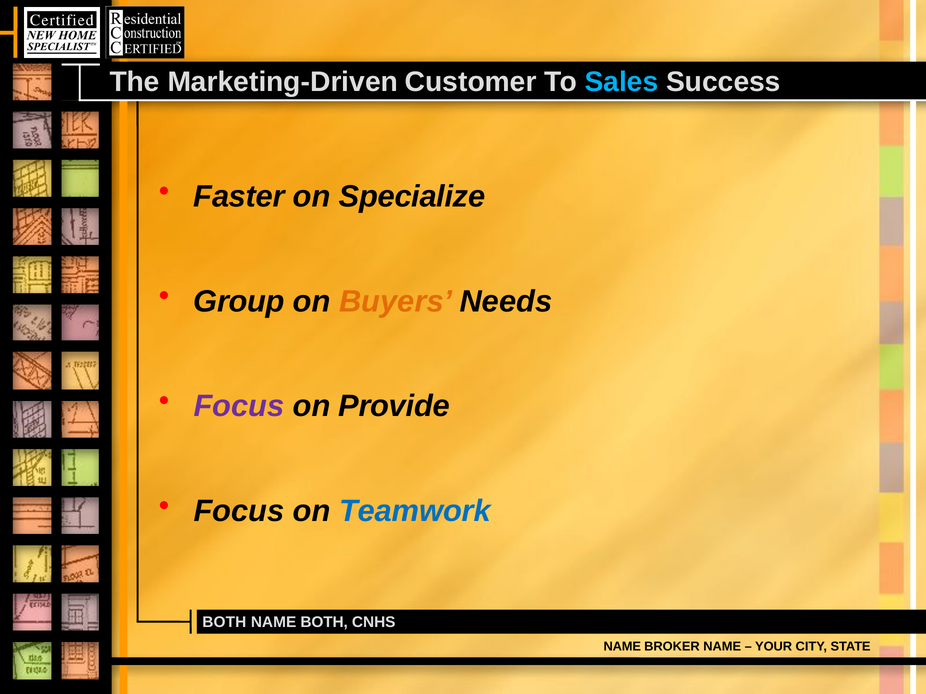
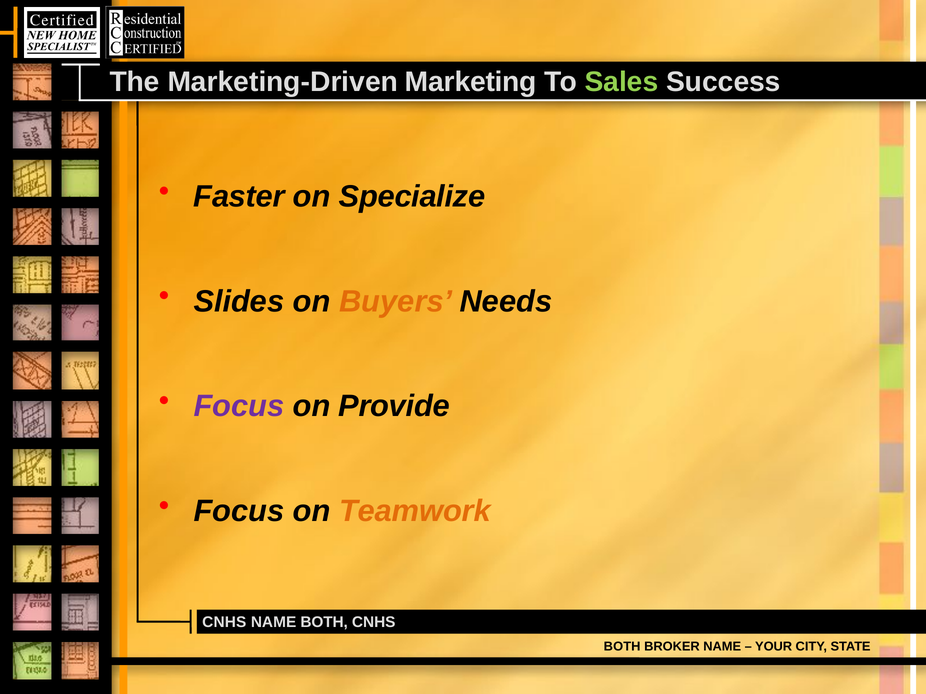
Customer: Customer -> Marketing
Sales colour: light blue -> light green
Group: Group -> Slides
Teamwork colour: blue -> orange
BOTH at (224, 623): BOTH -> CNHS
NAME at (622, 647): NAME -> BOTH
